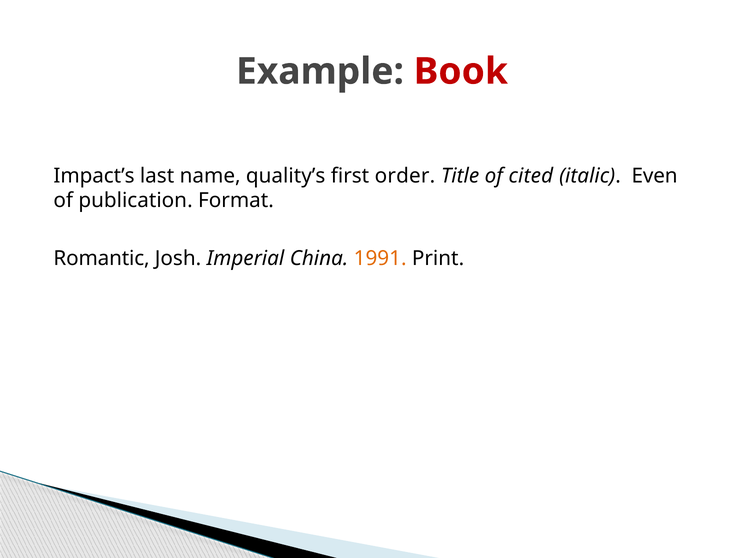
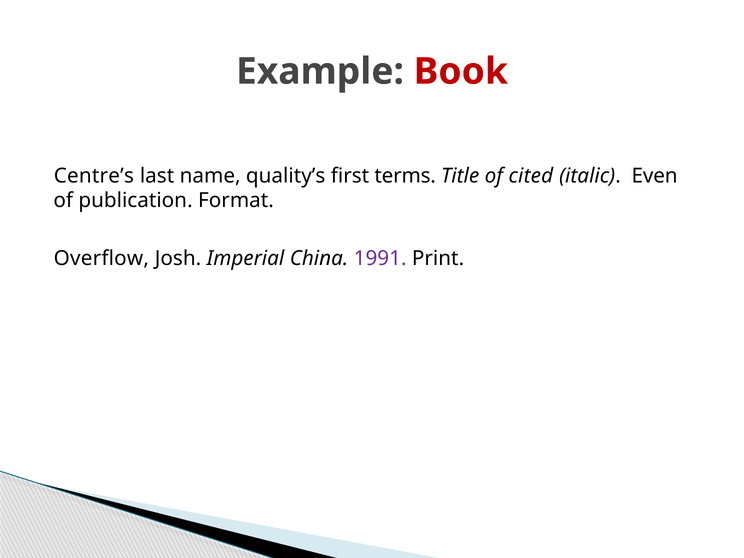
Impact’s: Impact’s -> Centre’s
order: order -> terms
Romantic: Romantic -> Overflow
1991 colour: orange -> purple
